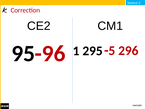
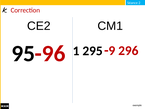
5: 5 -> 9
